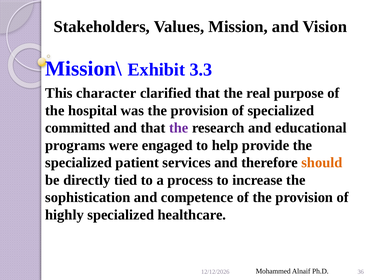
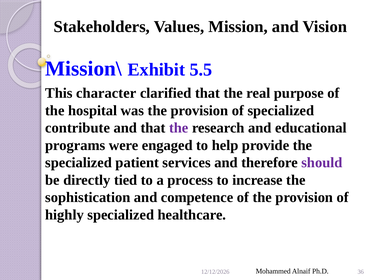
3.3: 3.3 -> 5.5
committed: committed -> contribute
should colour: orange -> purple
